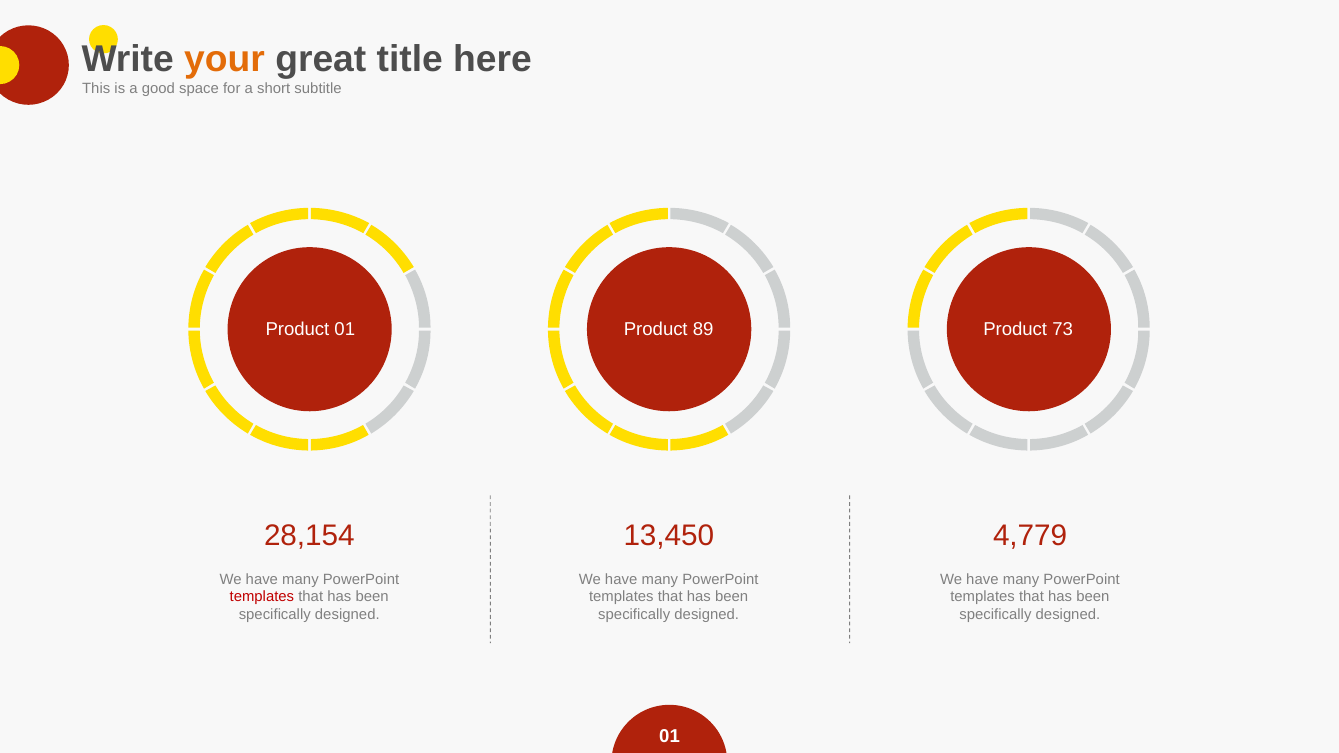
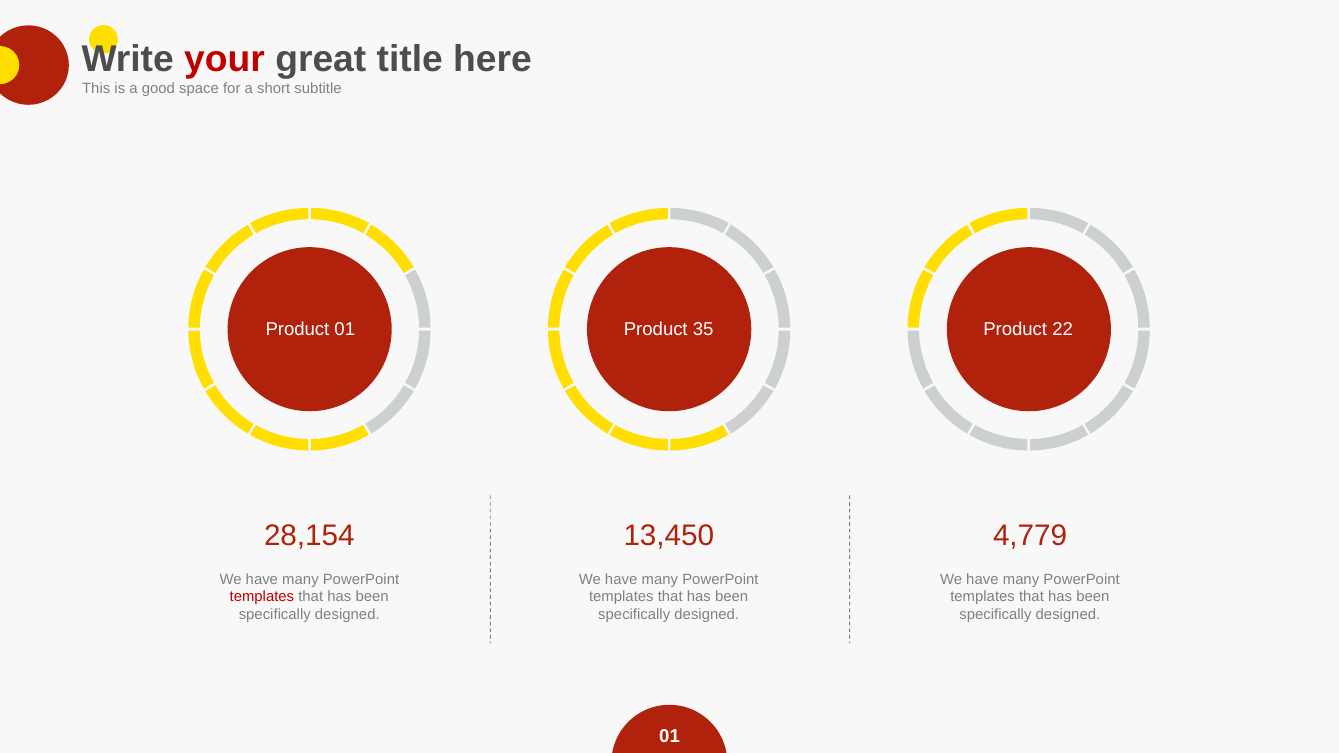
your colour: orange -> red
89: 89 -> 35
73: 73 -> 22
